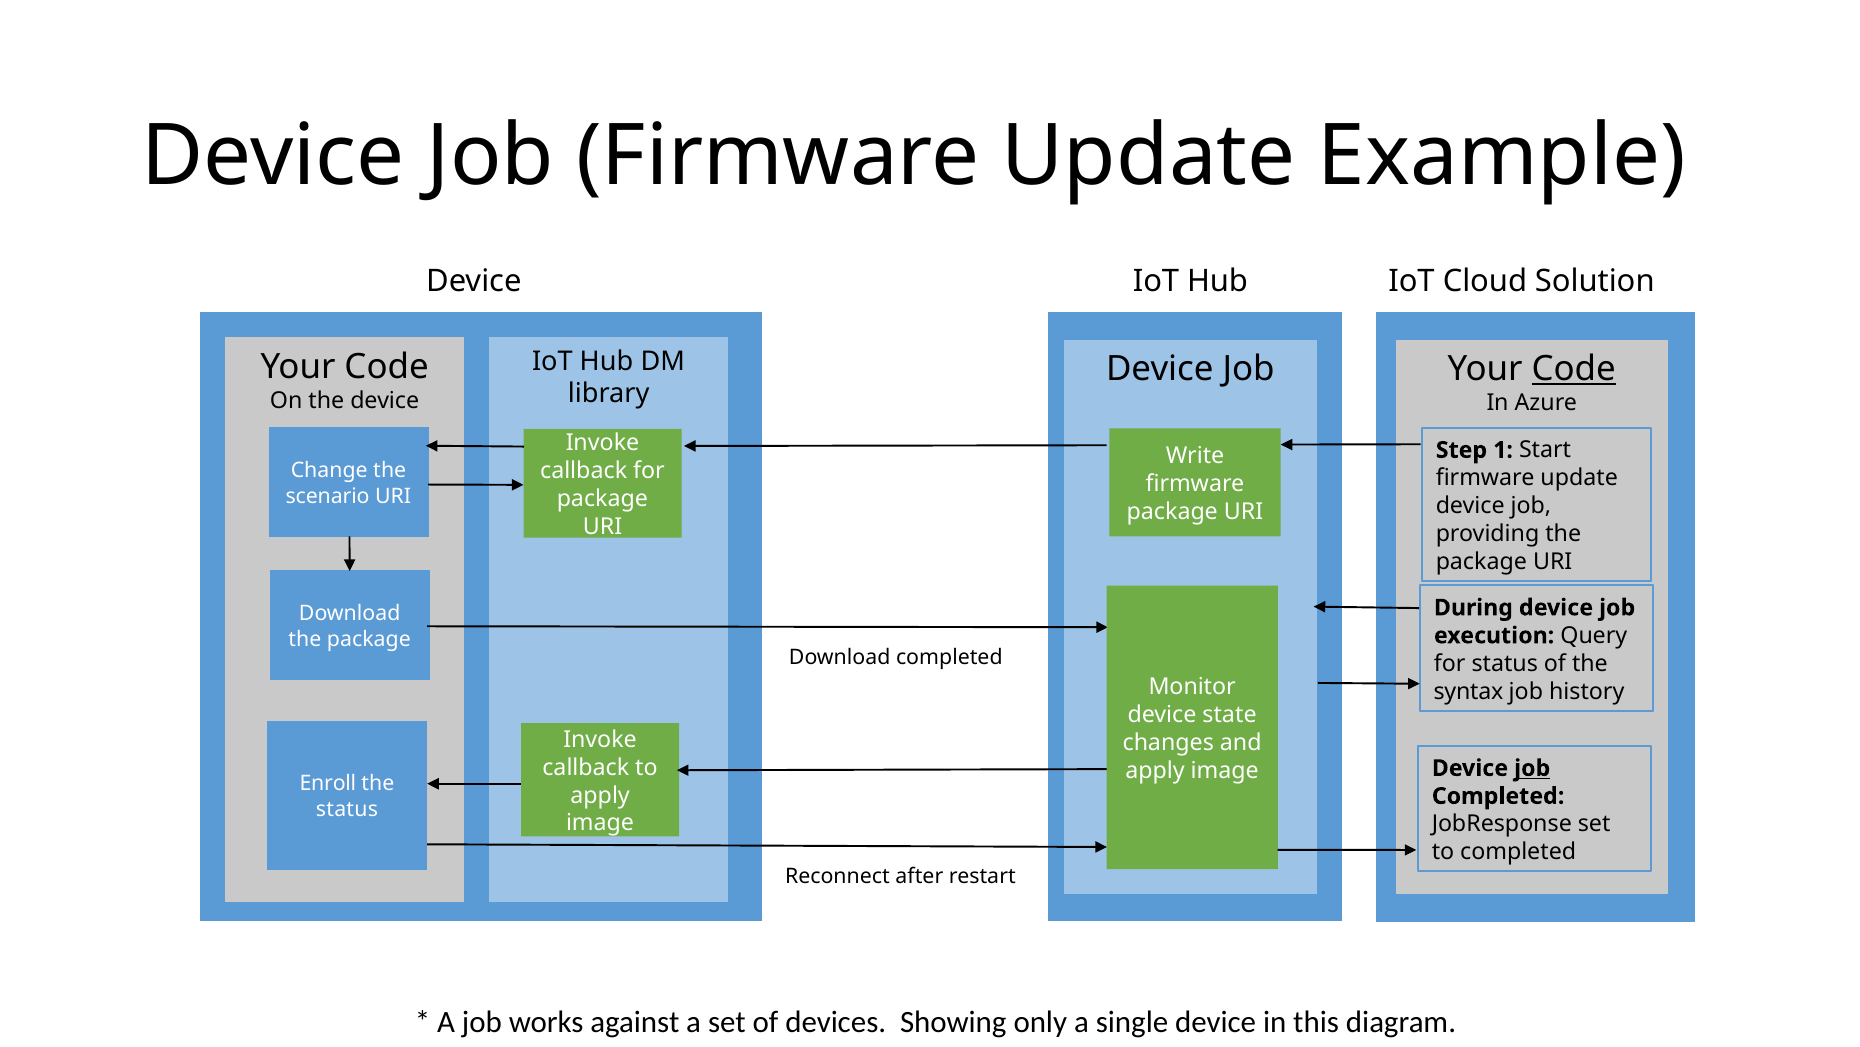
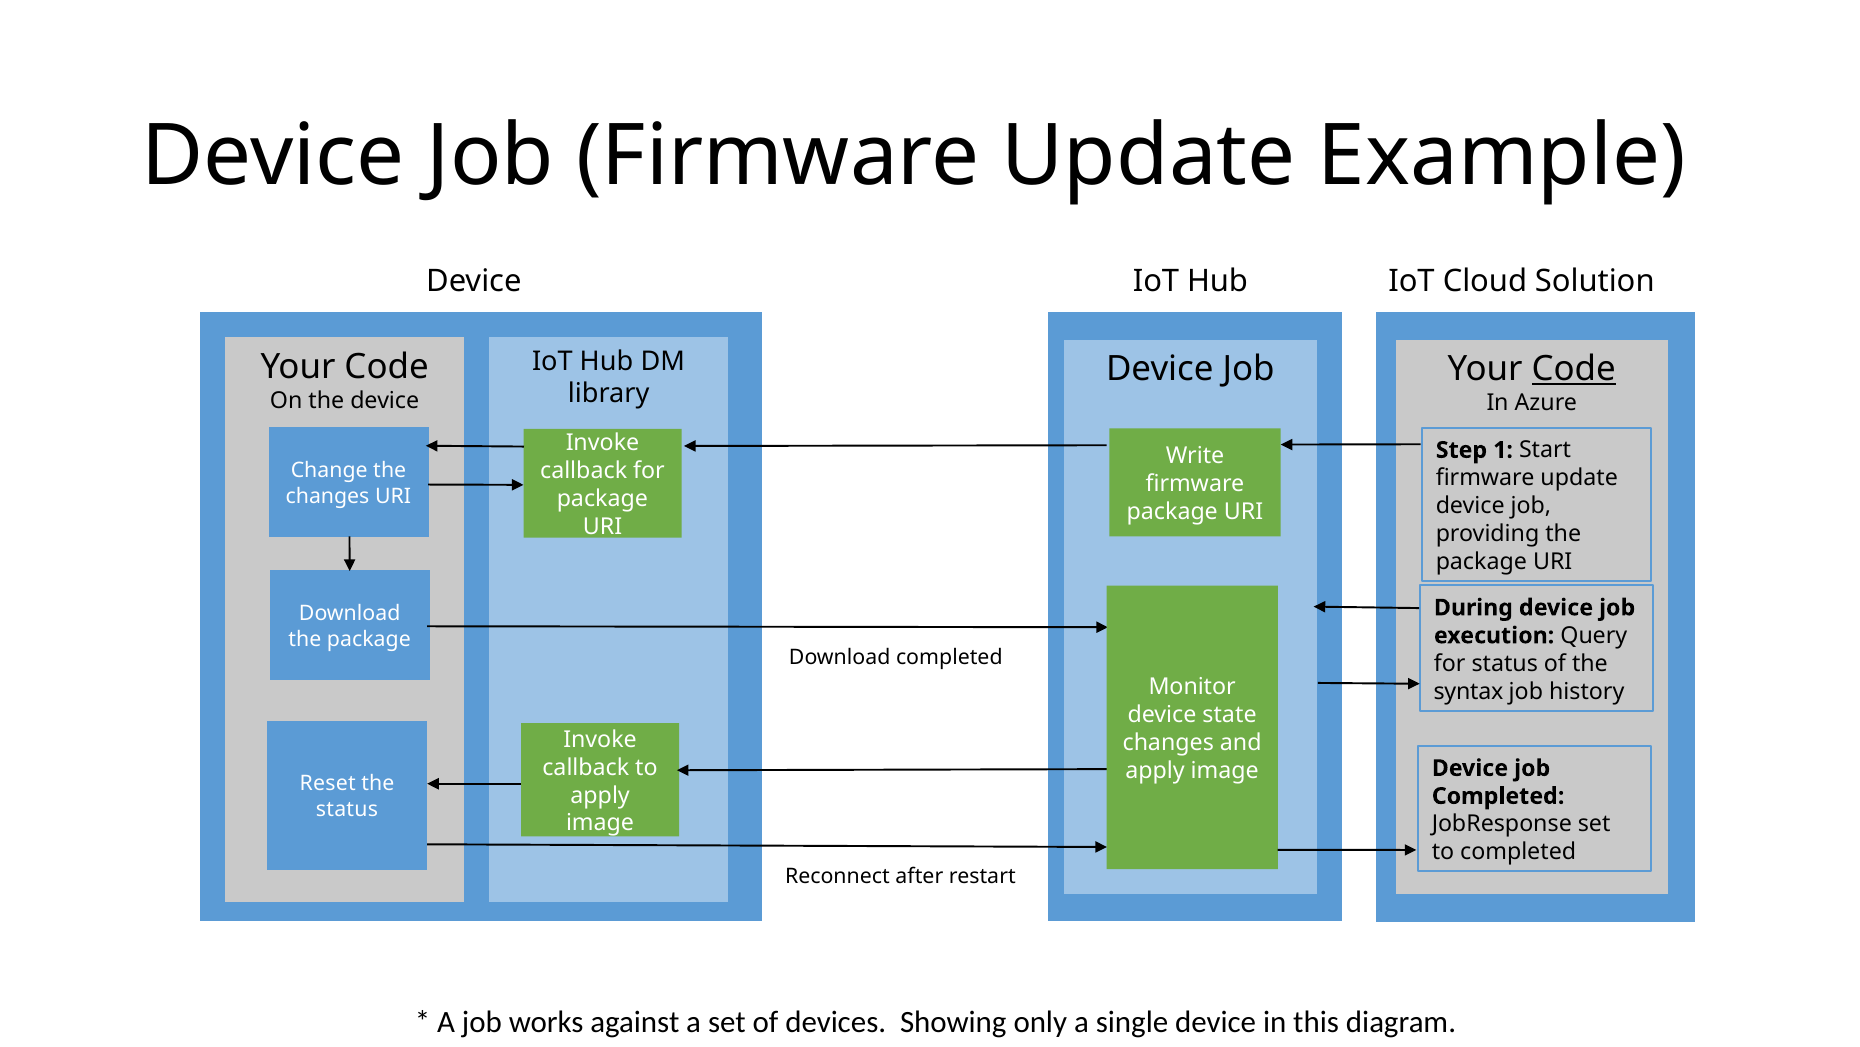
scenario at (328, 496): scenario -> changes
job at (1532, 768) underline: present -> none
Enroll: Enroll -> Reset
